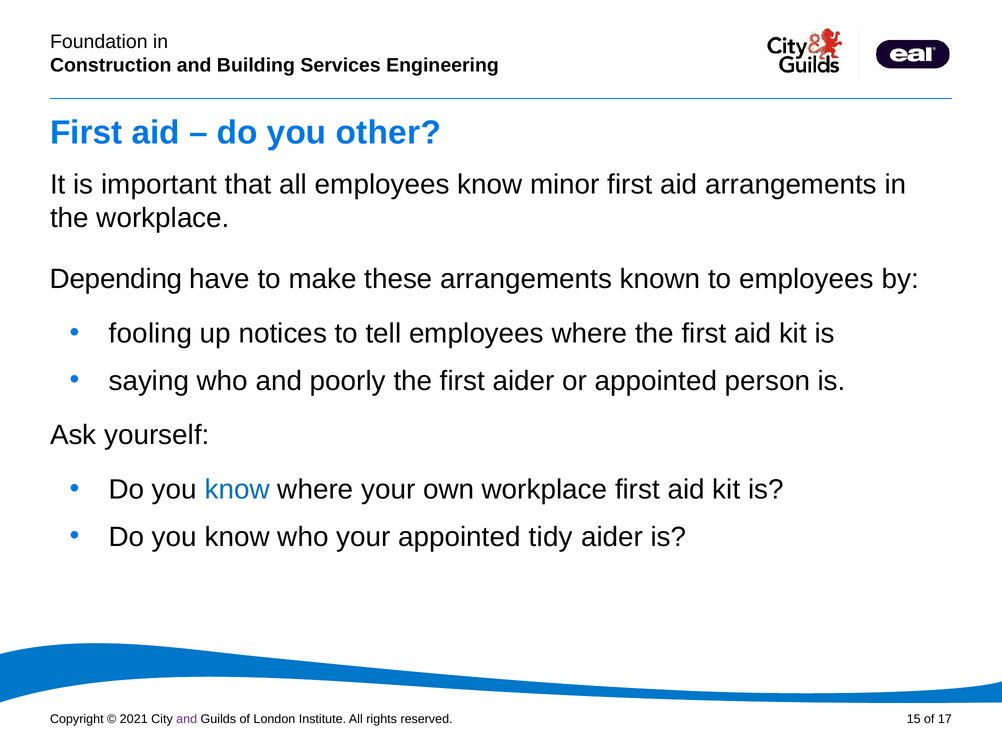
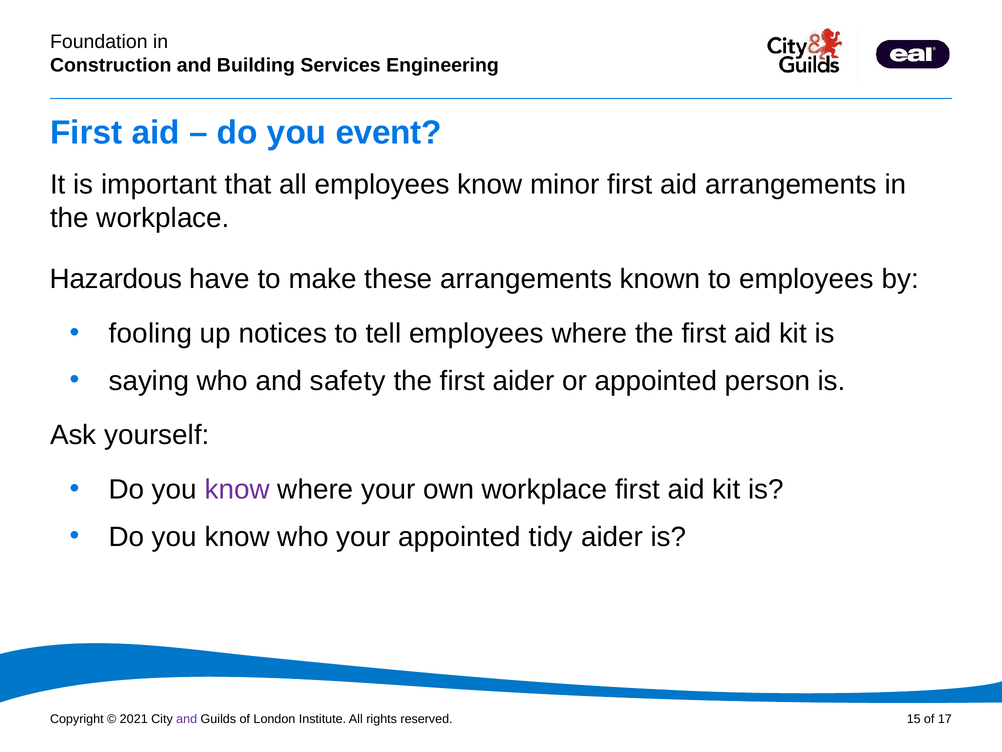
other: other -> event
Depending: Depending -> Hazardous
poorly: poorly -> safety
know at (237, 489) colour: blue -> purple
